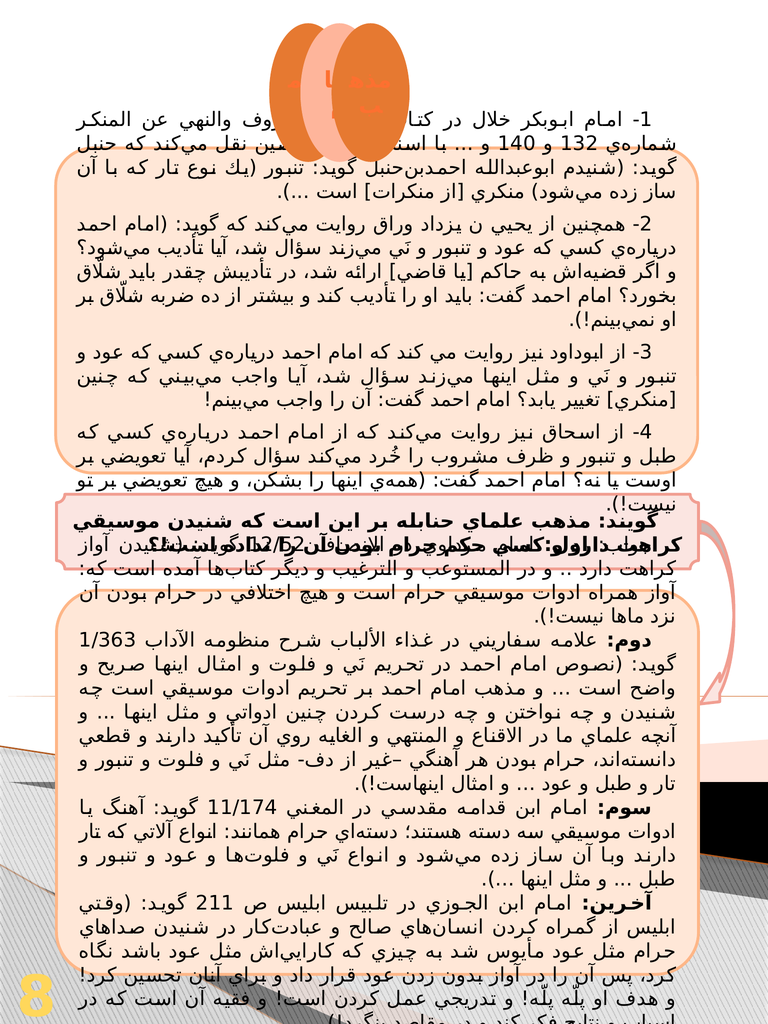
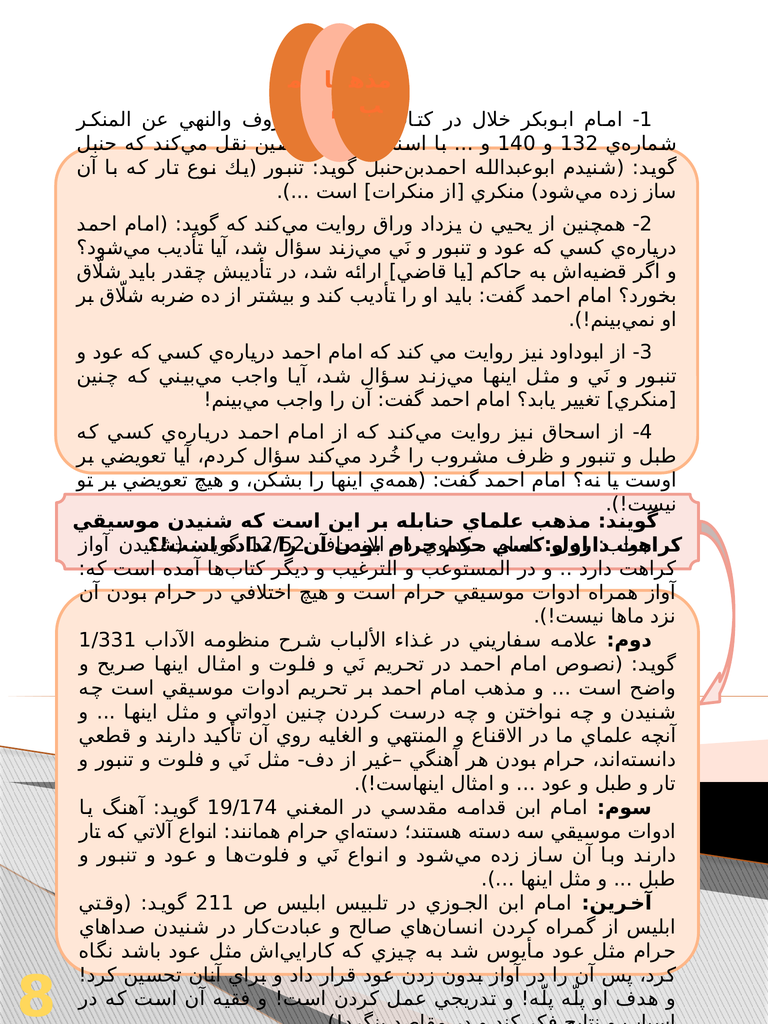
1/363: 1/363 -> 1/331
11/174: 11/174 -> 19/174
